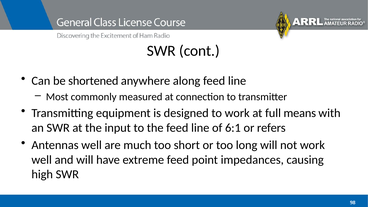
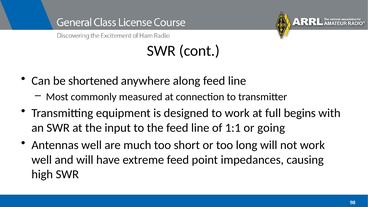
means: means -> begins
6:1: 6:1 -> 1:1
refers: refers -> going
